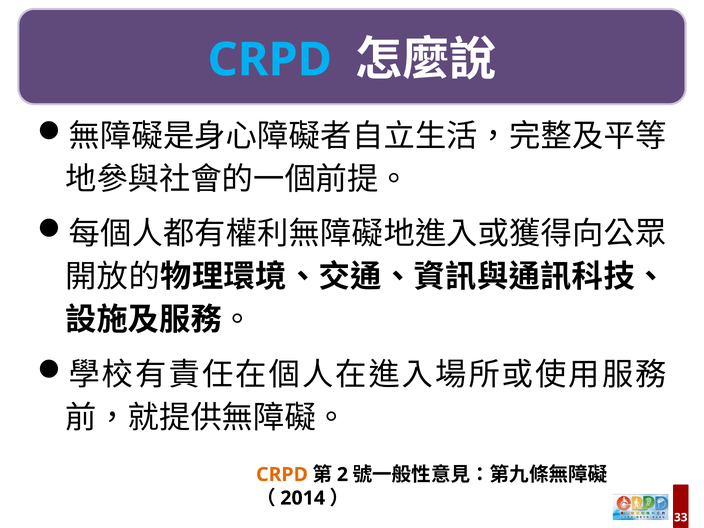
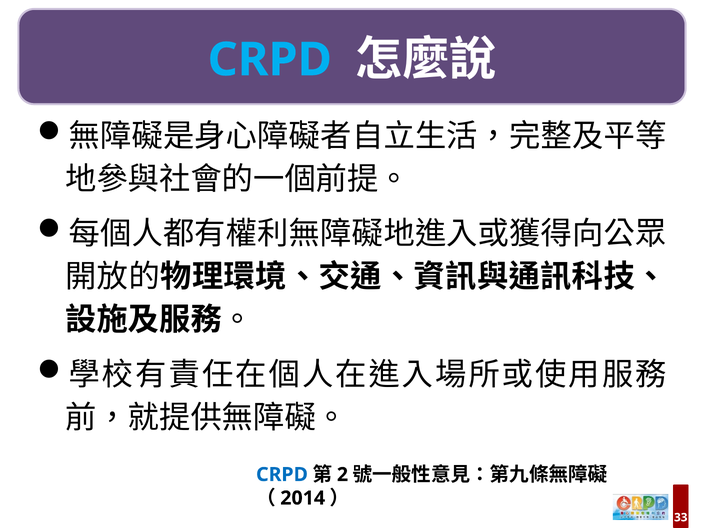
CRPD at (282, 475) colour: orange -> blue
